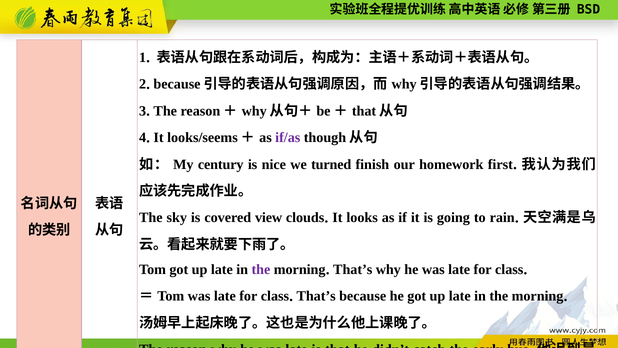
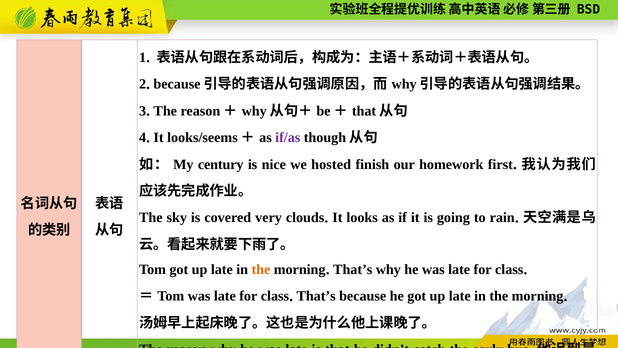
turned: turned -> hosted
view: view -> very
the at (261, 269) colour: purple -> orange
